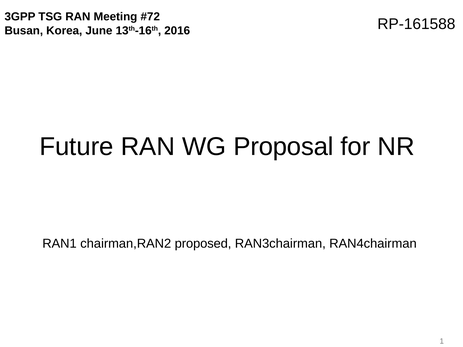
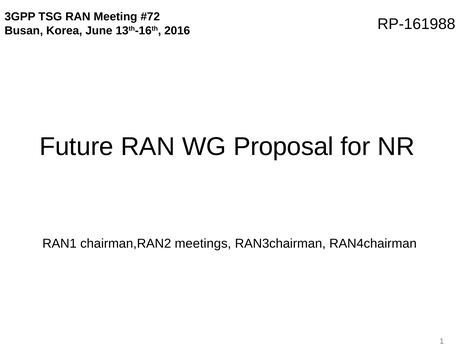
RP-161588: RP-161588 -> RP-161988
proposed: proposed -> meetings
